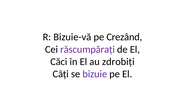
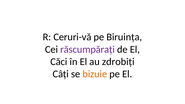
Bizuie-vă: Bizuie-vă -> Ceruri-vă
Crezând: Crezând -> Biruința
bizuie colour: purple -> orange
